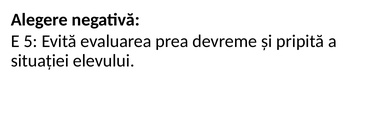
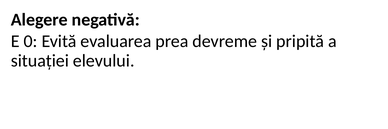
5: 5 -> 0
